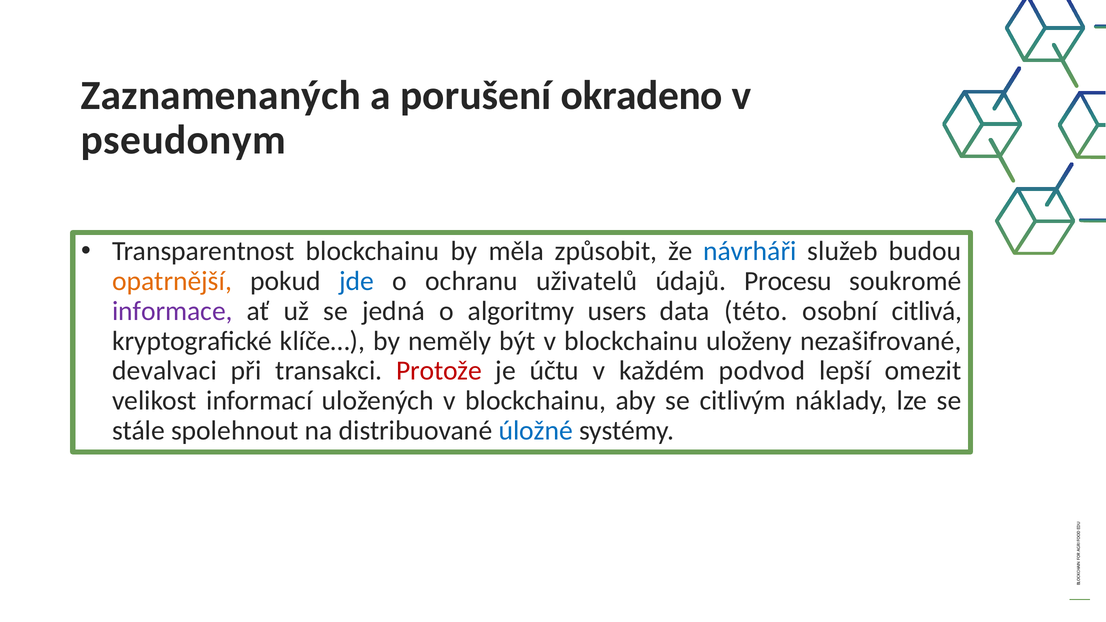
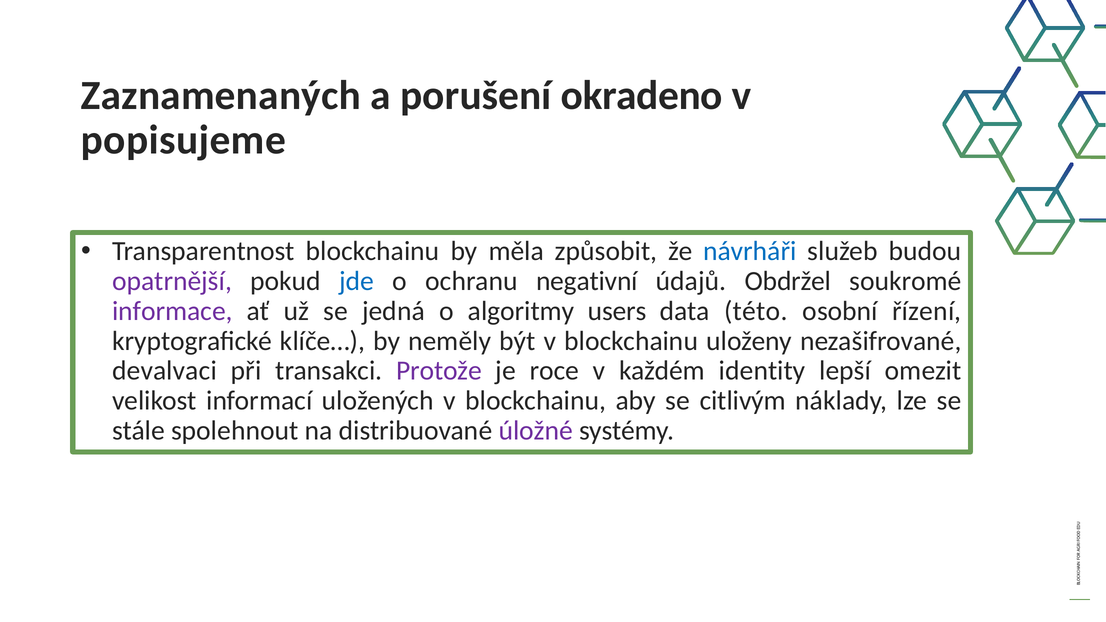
pseudonym: pseudonym -> popisujeme
opatrnější colour: orange -> purple
uživatelů: uživatelů -> negativní
Procesu: Procesu -> Obdržel
citlivá: citlivá -> řízení
Protože colour: red -> purple
účtu: účtu -> roce
podvod: podvod -> identity
úložné colour: blue -> purple
